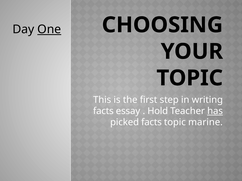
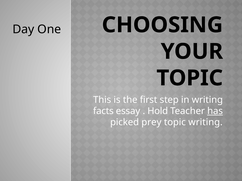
One underline: present -> none
picked facts: facts -> prey
topic marine: marine -> writing
